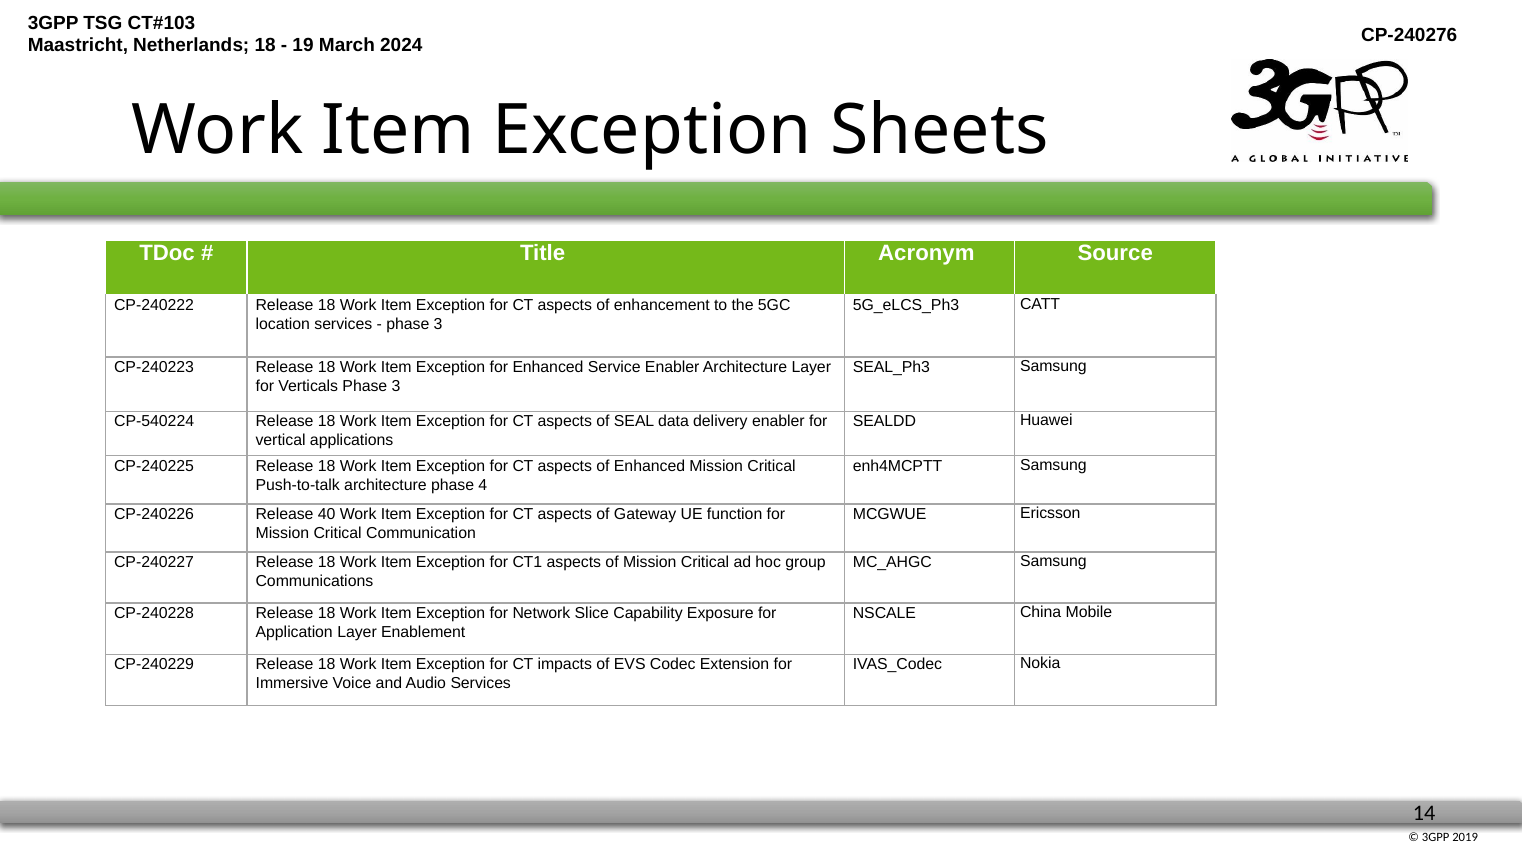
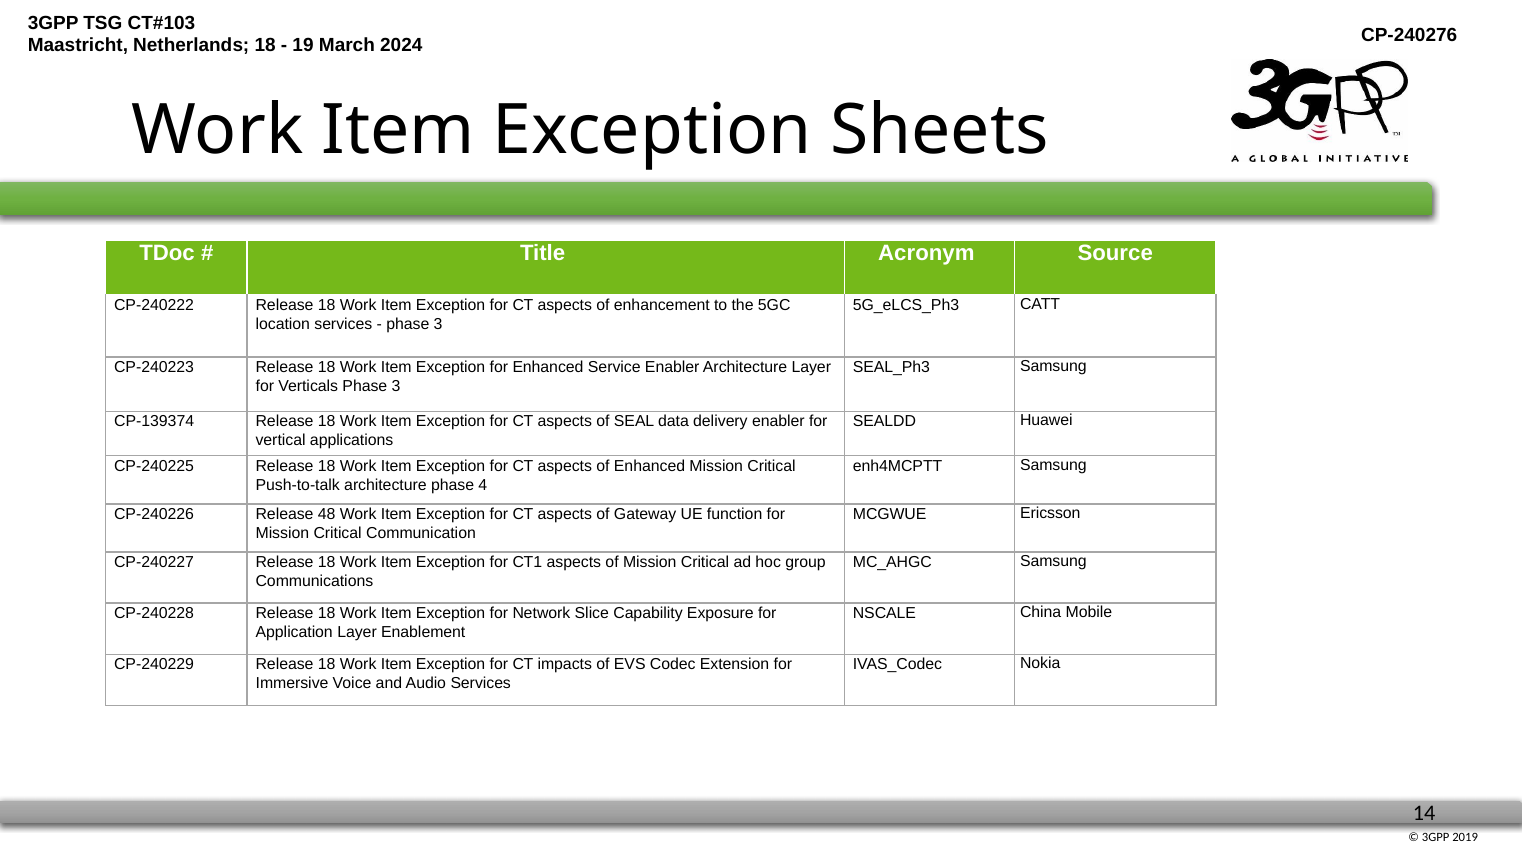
CP-540224: CP-540224 -> CP-139374
40: 40 -> 48
